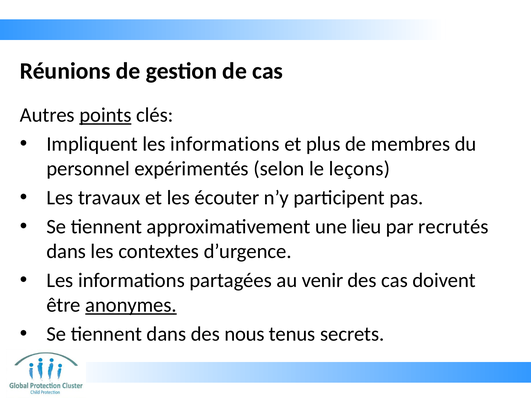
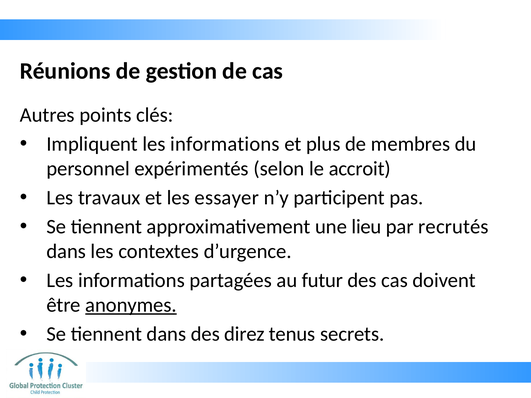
points underline: present -> none
leçons: leçons -> accroit
écouter: écouter -> essayer
venir: venir -> futur
nous: nous -> direz
